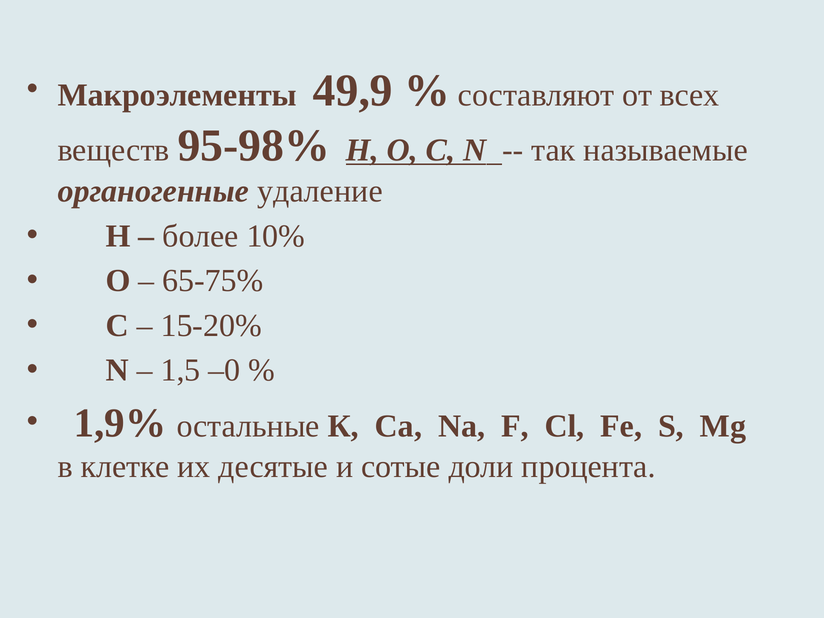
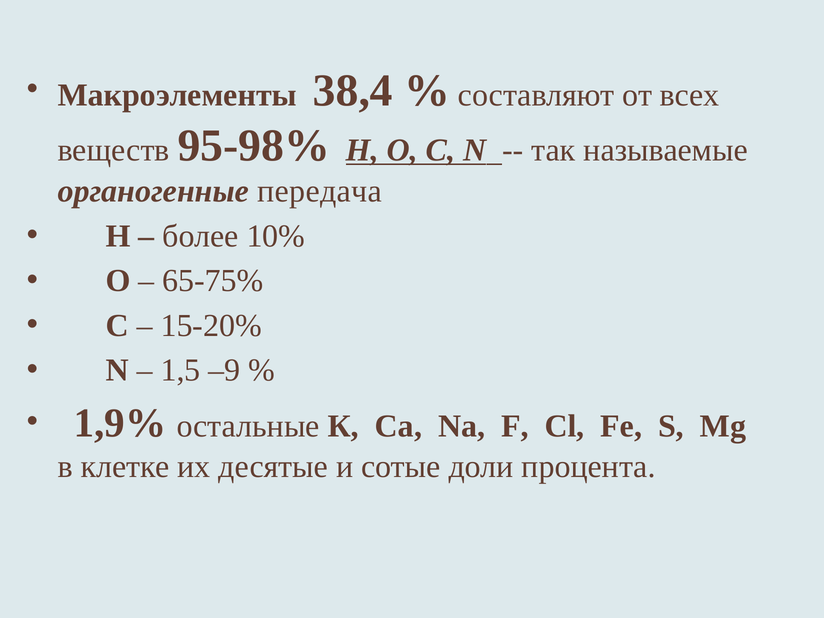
49,9: 49,9 -> 38,4
удаление: удаление -> передача
–0: –0 -> –9
